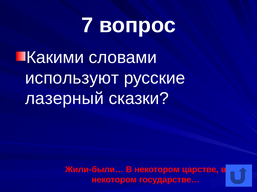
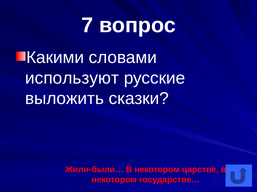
лазерный: лазерный -> выложить
